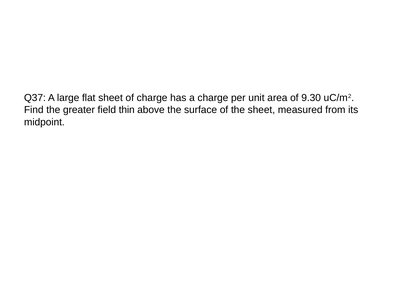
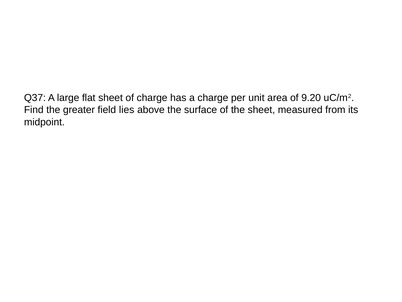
9.30: 9.30 -> 9.20
thin: thin -> lies
